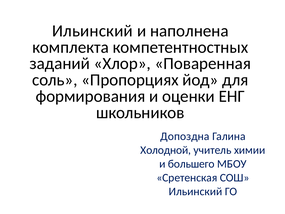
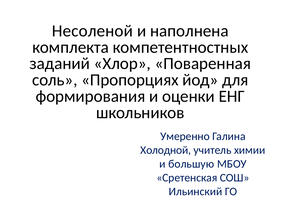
Ильинский at (92, 31): Ильинский -> Несоленой
Допоздна: Допоздна -> Умеренно
большего: большего -> большую
